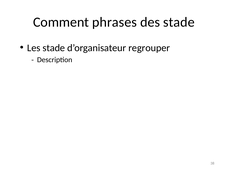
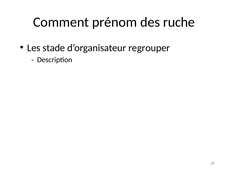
phrases: phrases -> prénom
des stade: stade -> ruche
